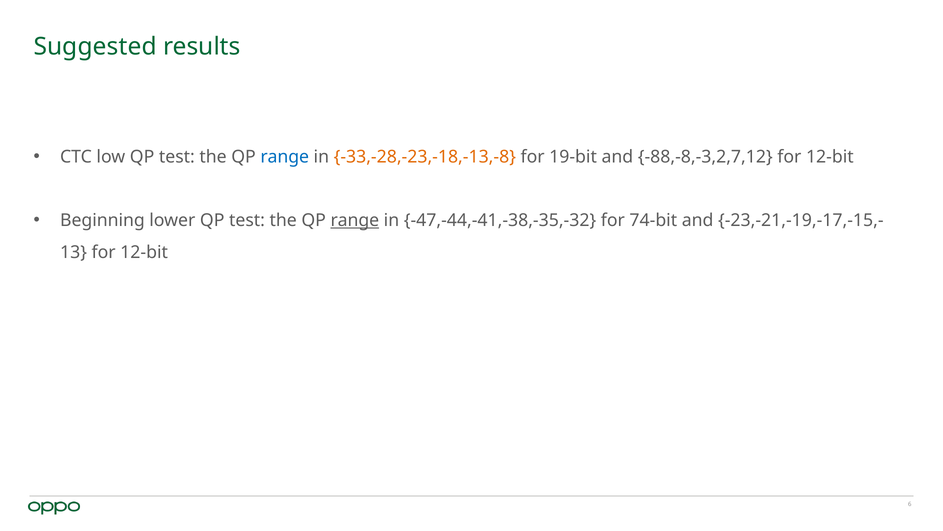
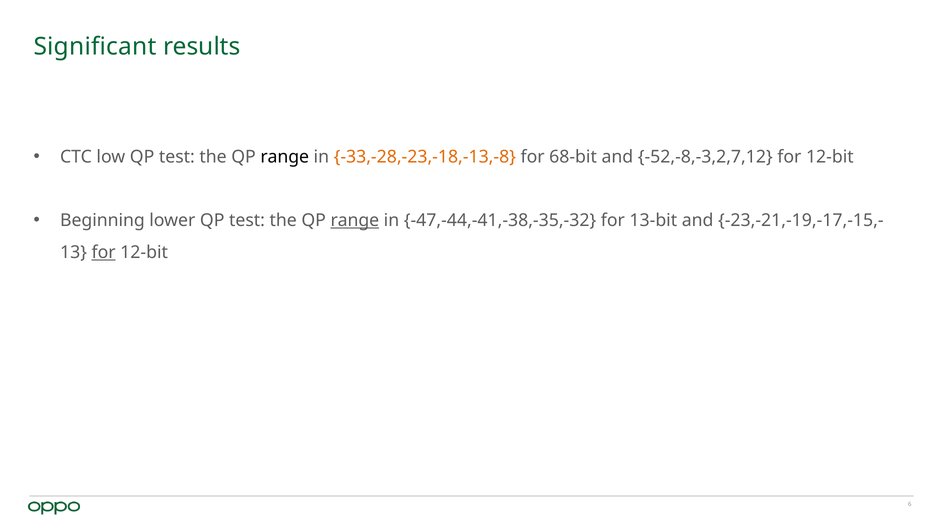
Suggested: Suggested -> Significant
range at (285, 157) colour: blue -> black
19-bit: 19-bit -> 68-bit
-88,-8,-3,2,7,12: -88,-8,-3,2,7,12 -> -52,-8,-3,2,7,12
74-bit: 74-bit -> 13-bit
for at (104, 252) underline: none -> present
